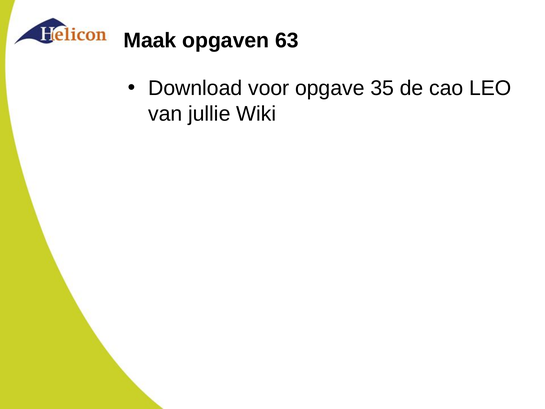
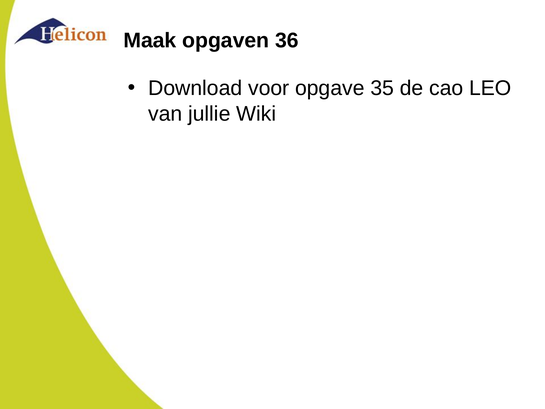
63: 63 -> 36
